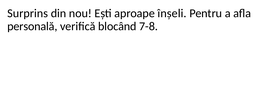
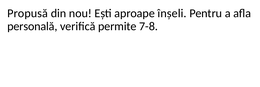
Surprins: Surprins -> Propusă
blocând: blocând -> permite
